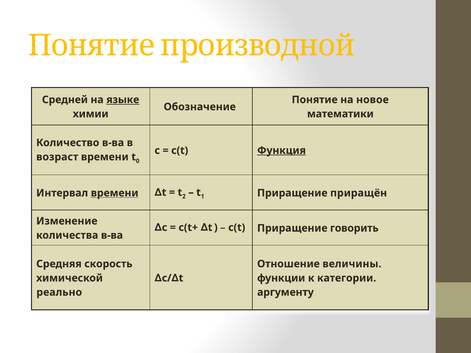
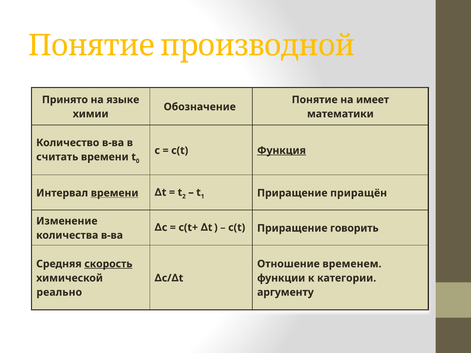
Средней: Средней -> Принято
языке underline: present -> none
новое: новое -> имеет
возраст: возраст -> считать
скорость underline: none -> present
величины: величины -> временем
